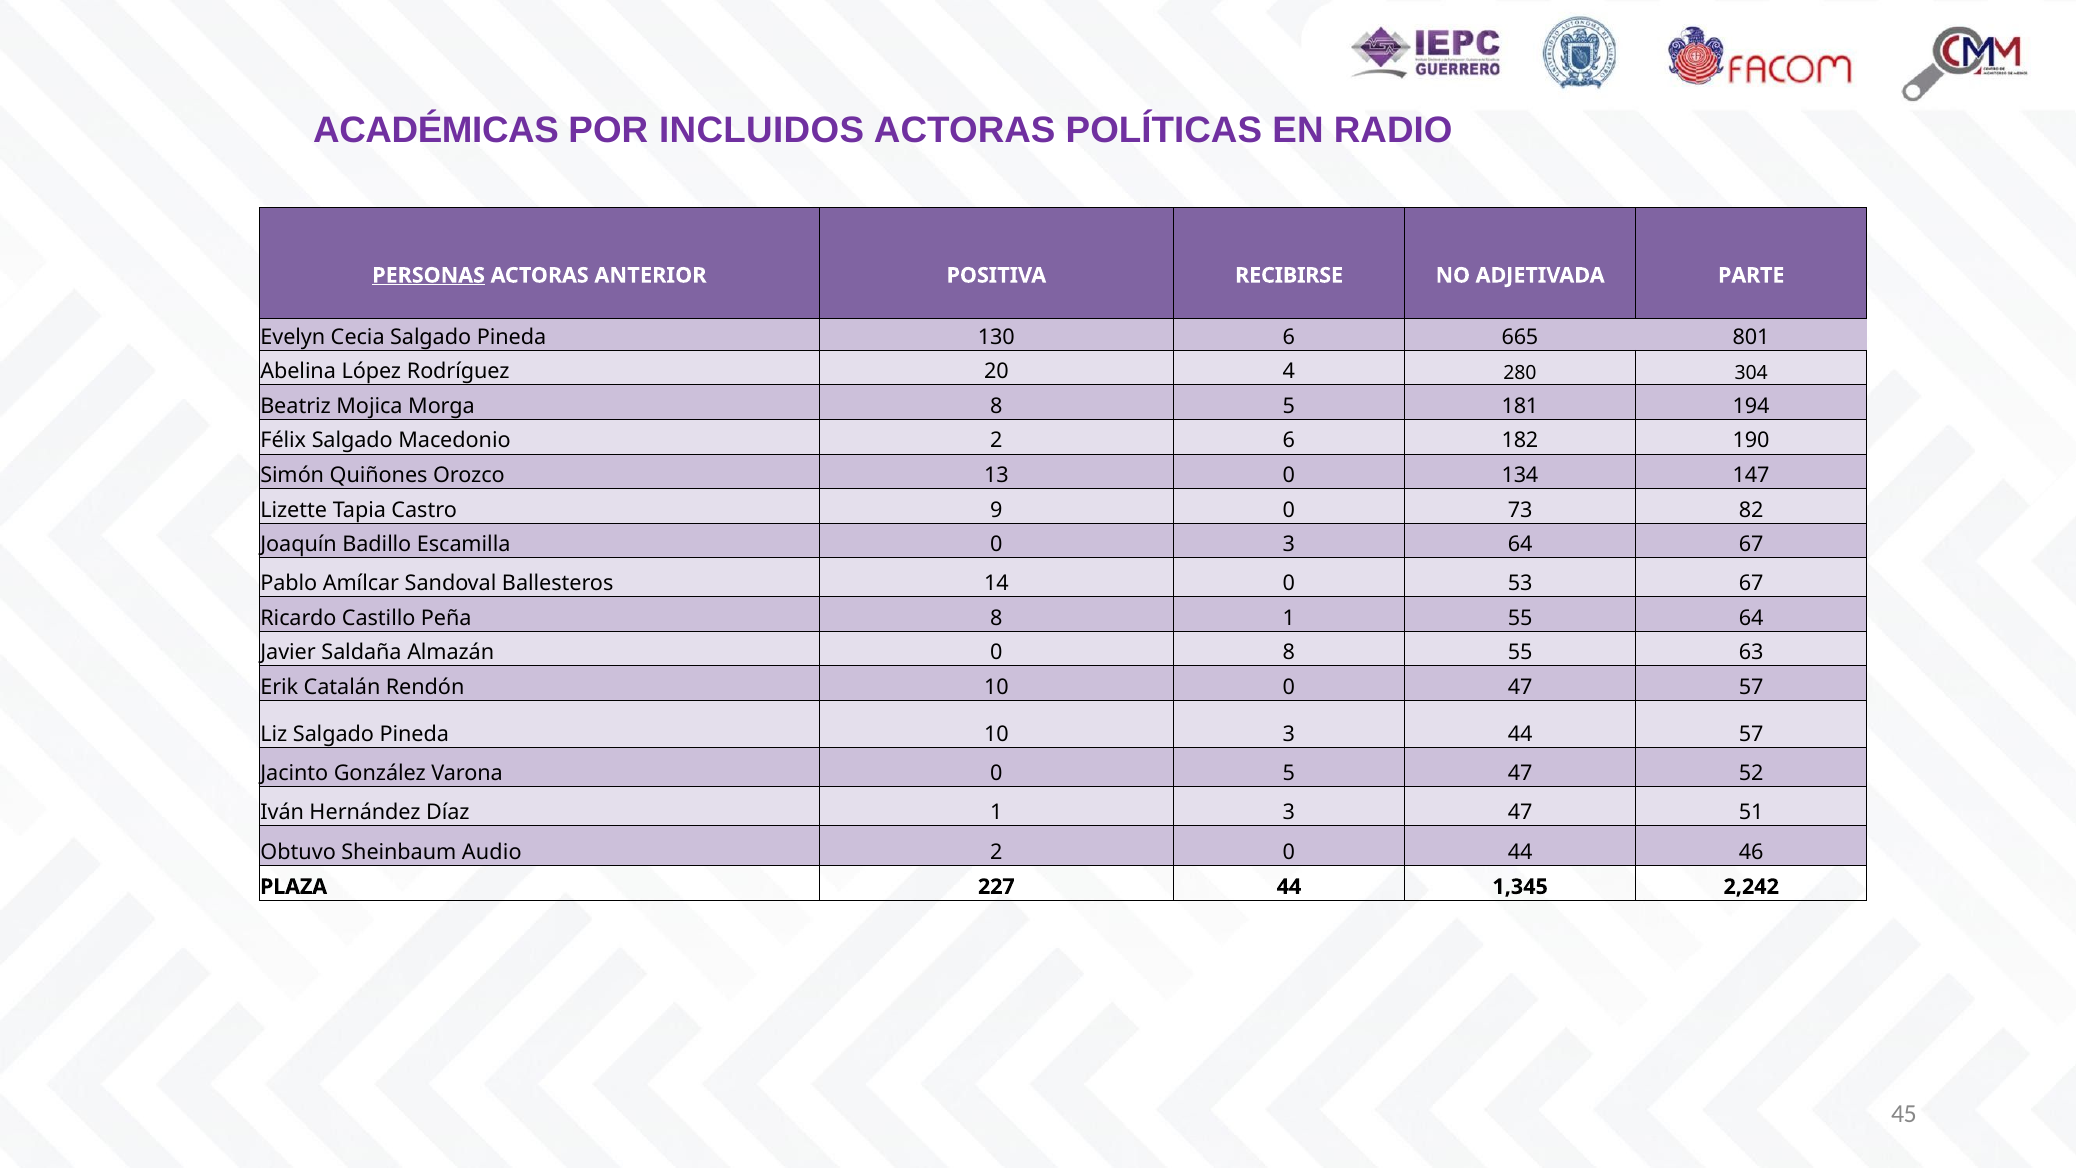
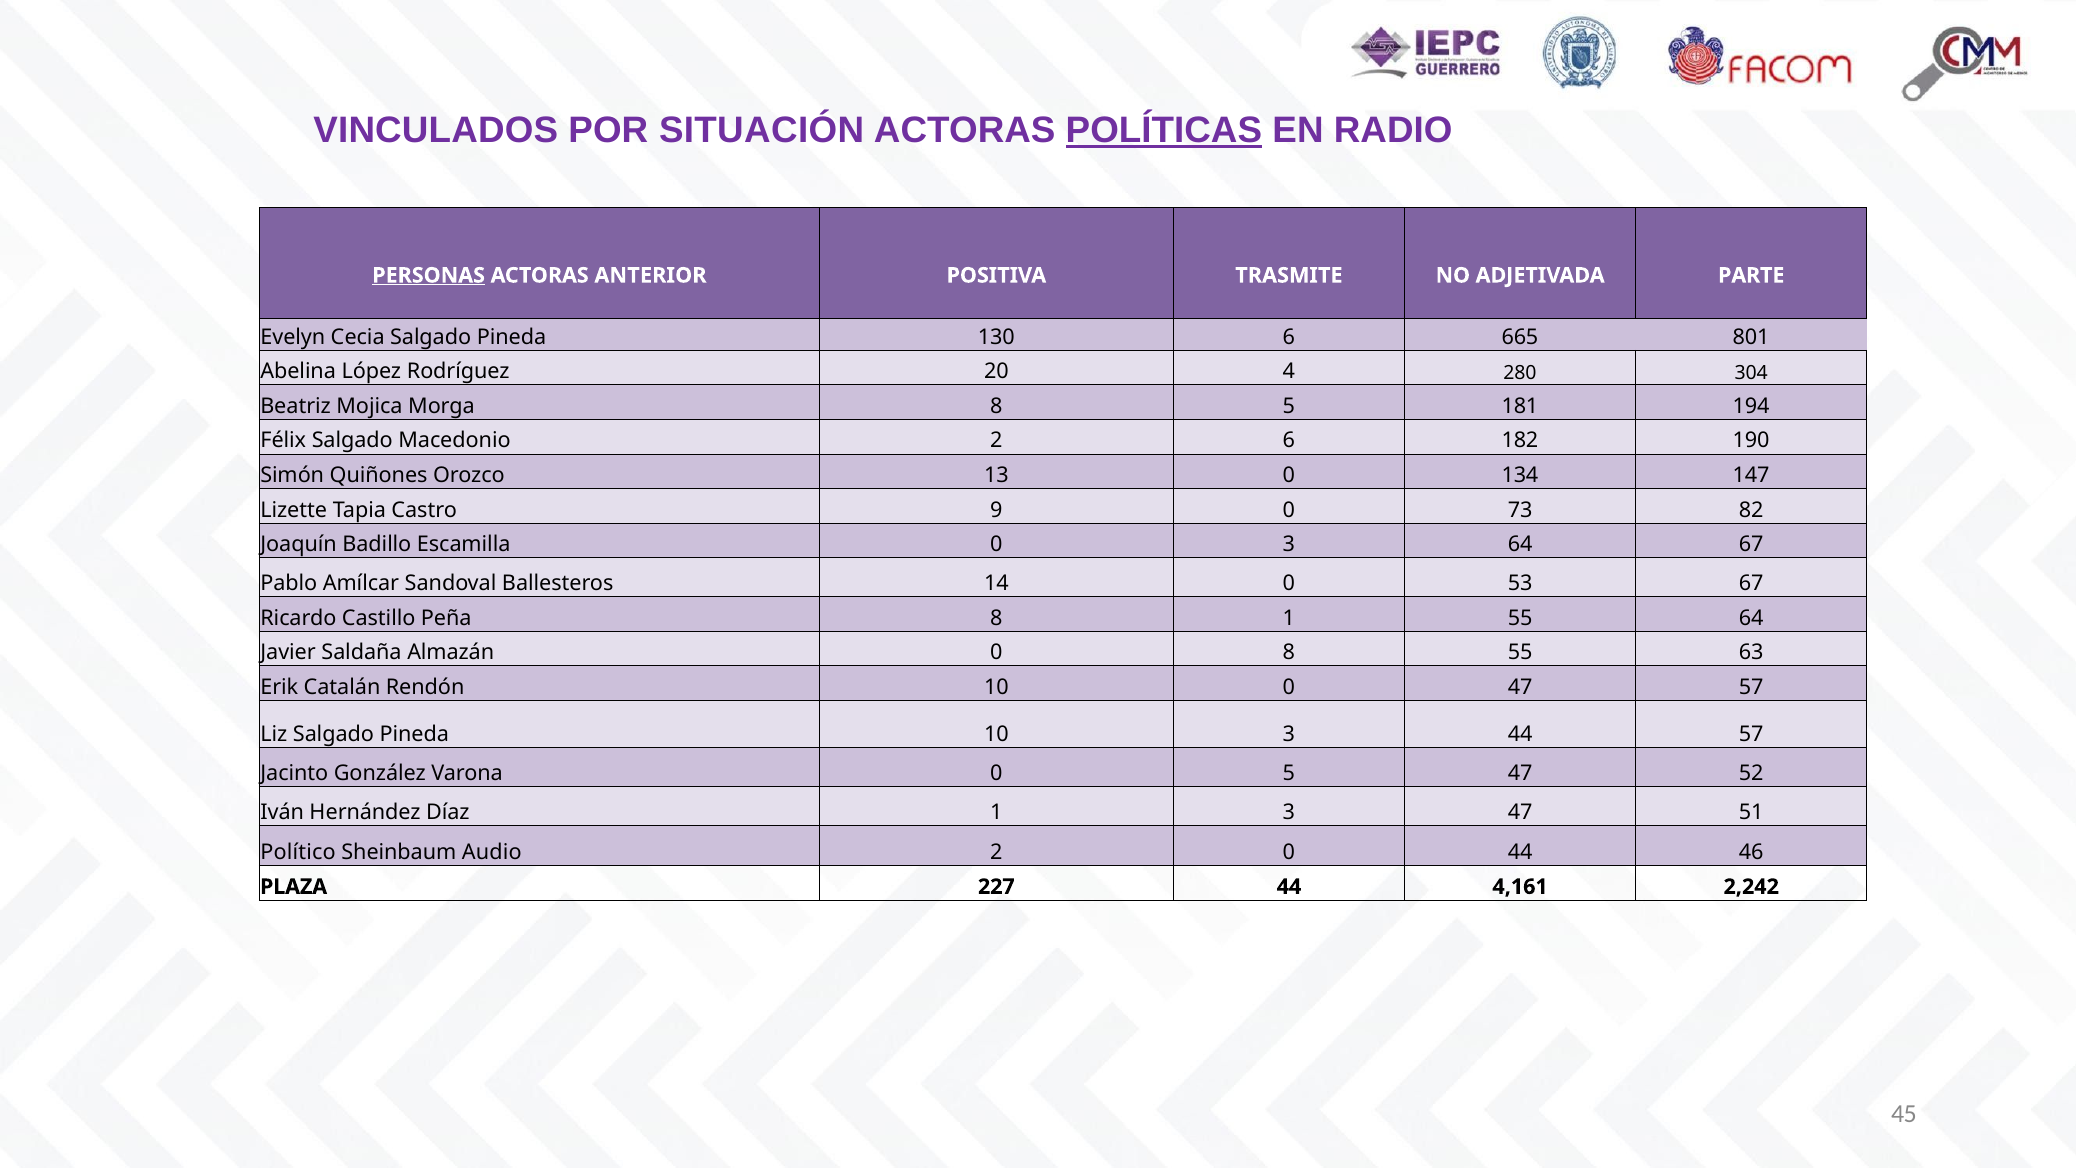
ACADÉMICAS: ACADÉMICAS -> VINCULADOS
INCLUIDOS: INCLUIDOS -> SITUACIÓN
POLÍTICAS underline: none -> present
RECIBIRSE: RECIBIRSE -> TRASMITE
Obtuvo: Obtuvo -> Político
1,345: 1,345 -> 4,161
